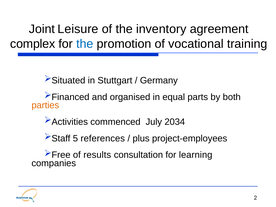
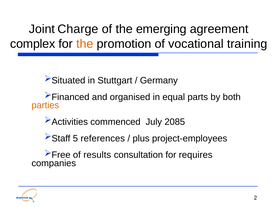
Leisure: Leisure -> Charge
inventory: inventory -> emerging
the at (85, 44) colour: blue -> orange
2034: 2034 -> 2085
learning: learning -> requires
